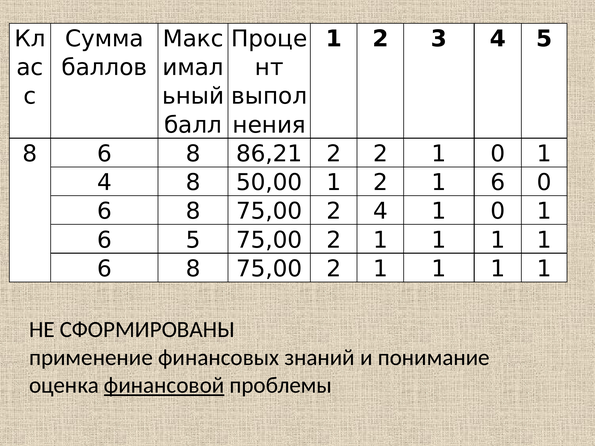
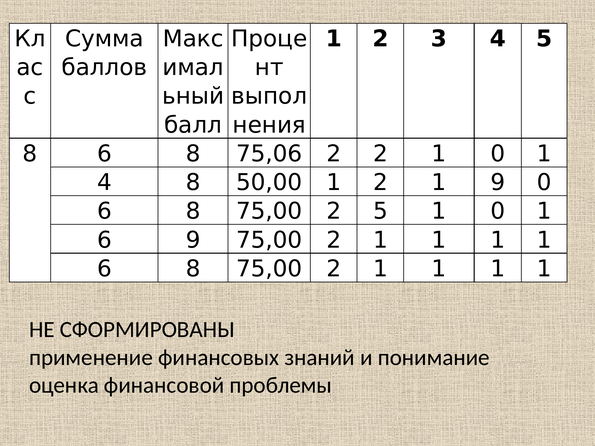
86,21: 86,21 -> 75,06
2 1 6: 6 -> 9
2 4: 4 -> 5
6 5: 5 -> 9
финансовой underline: present -> none
